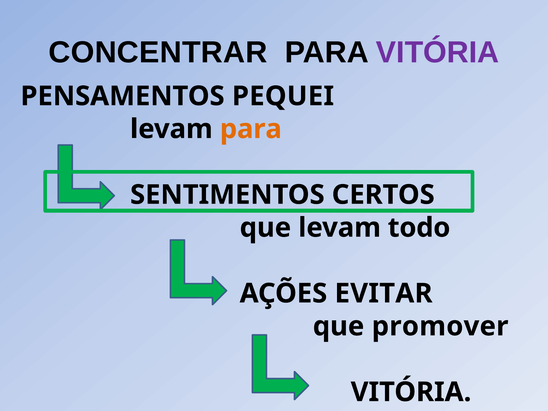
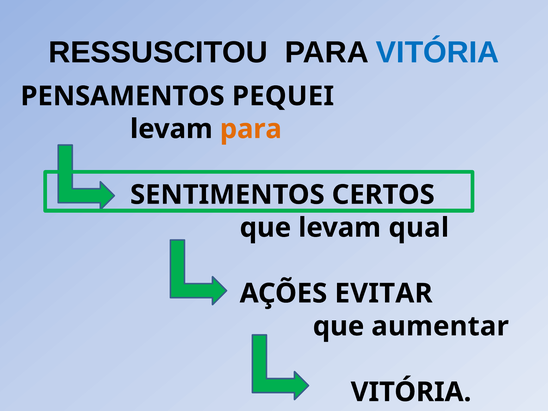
CONCENTRAR: CONCENTRAR -> RESSUSCITOU
VITÓRIA at (438, 52) colour: purple -> blue
todo: todo -> qual
promover: promover -> aumentar
